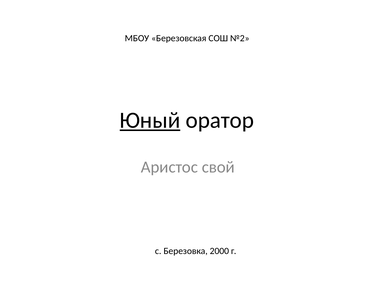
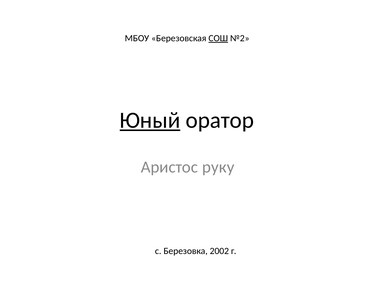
СОШ underline: none -> present
свой: свой -> руку
2000: 2000 -> 2002
